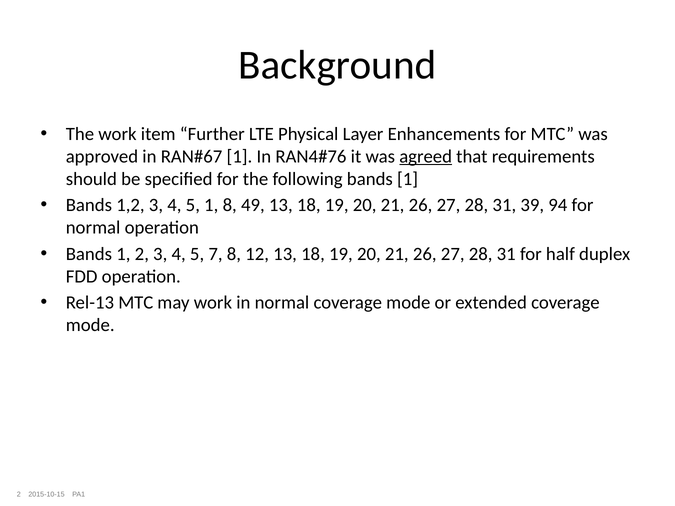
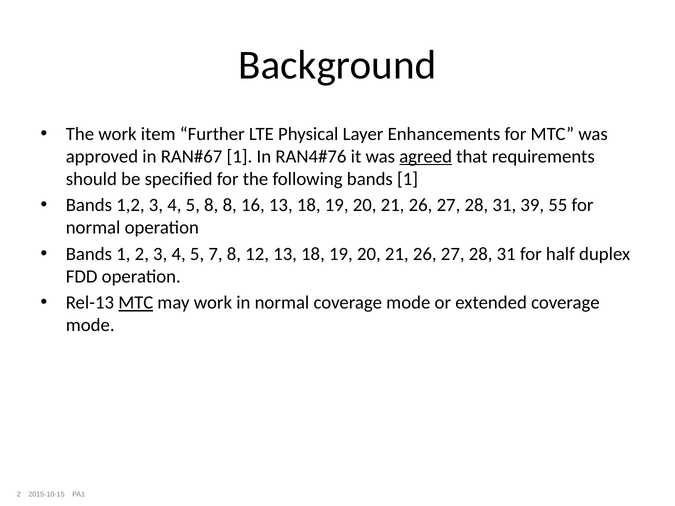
5 1: 1 -> 8
49: 49 -> 16
94: 94 -> 55
MTC at (136, 303) underline: none -> present
